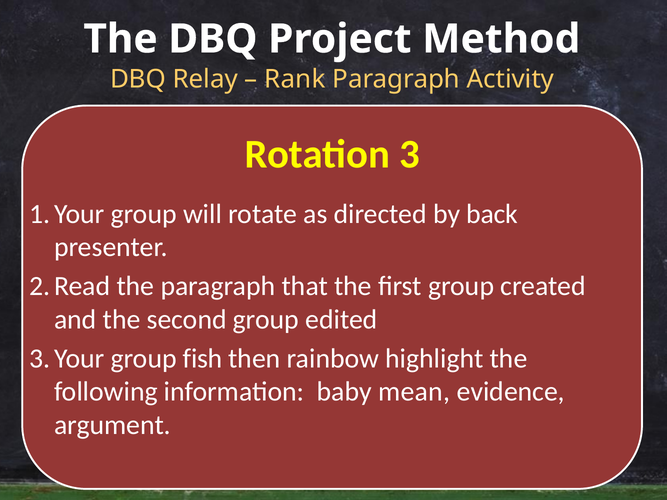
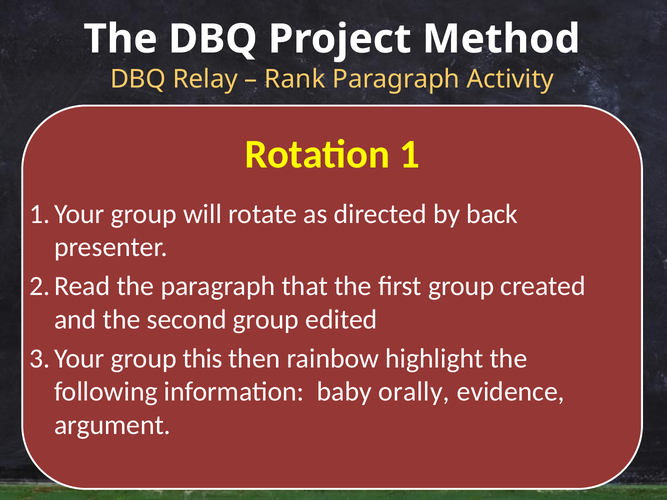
3: 3 -> 1
fish: fish -> this
mean: mean -> orally
